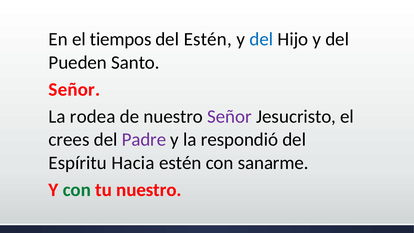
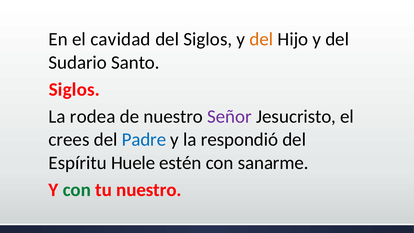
tiempos: tiempos -> cavidad
del Estén: Estén -> Siglos
del at (261, 39) colour: blue -> orange
Pueden: Pueden -> Sudario
Señor at (74, 89): Señor -> Siglos
Padre colour: purple -> blue
Hacia: Hacia -> Huele
